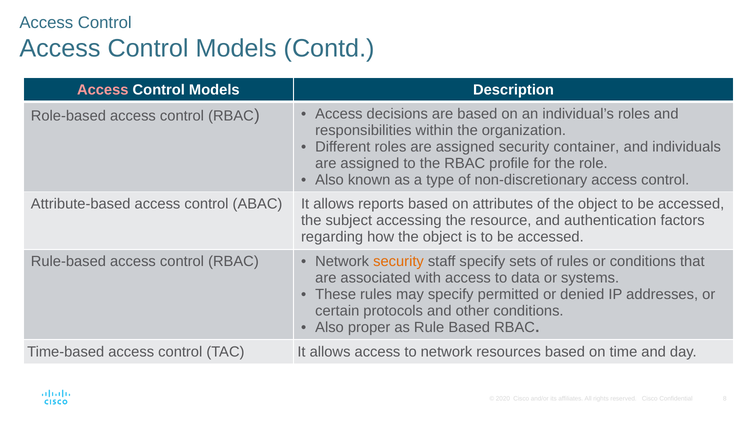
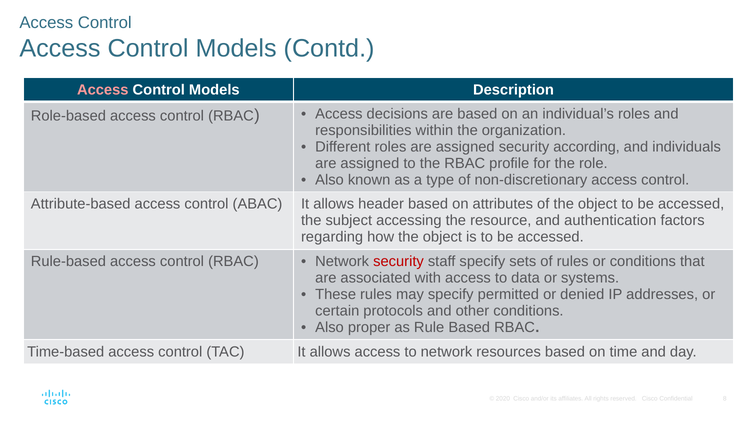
container: container -> according
reports: reports -> header
security at (399, 261) colour: orange -> red
